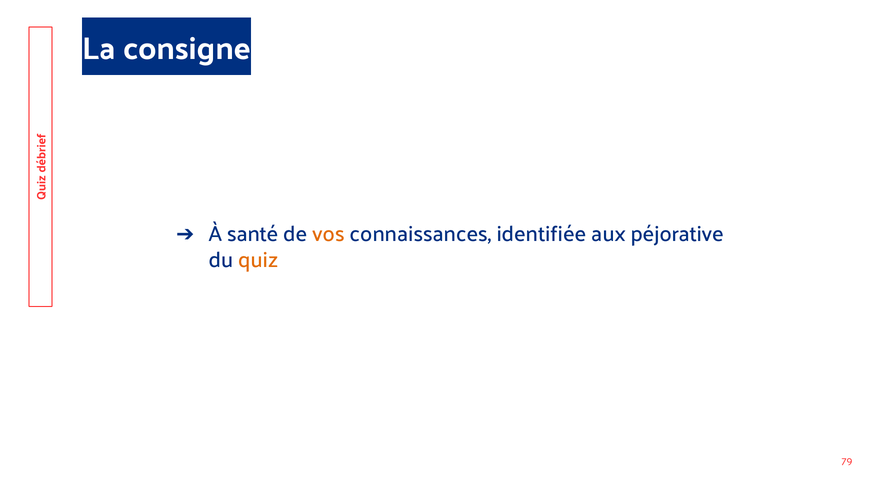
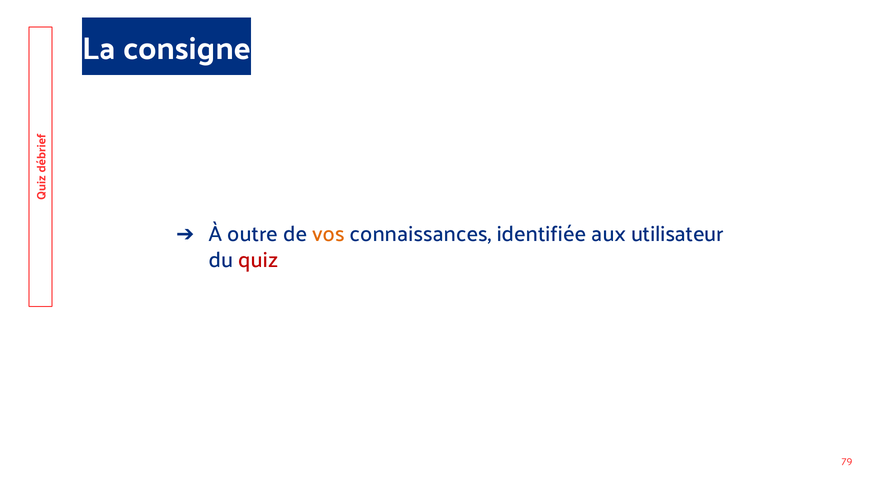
santé: santé -> outre
péjorative: péjorative -> utilisateur
quiz colour: orange -> red
